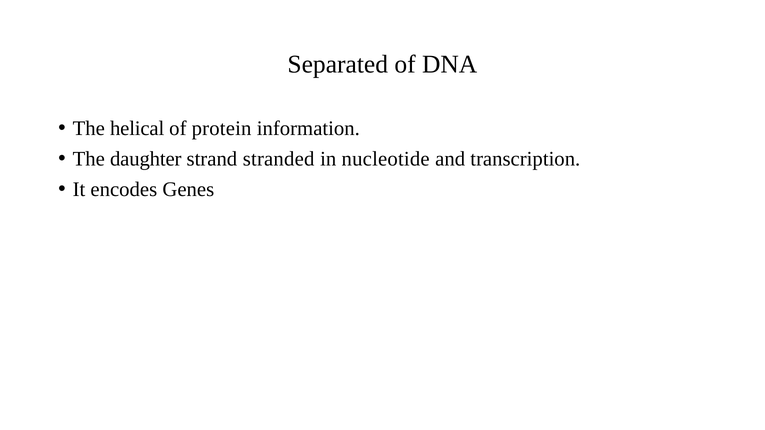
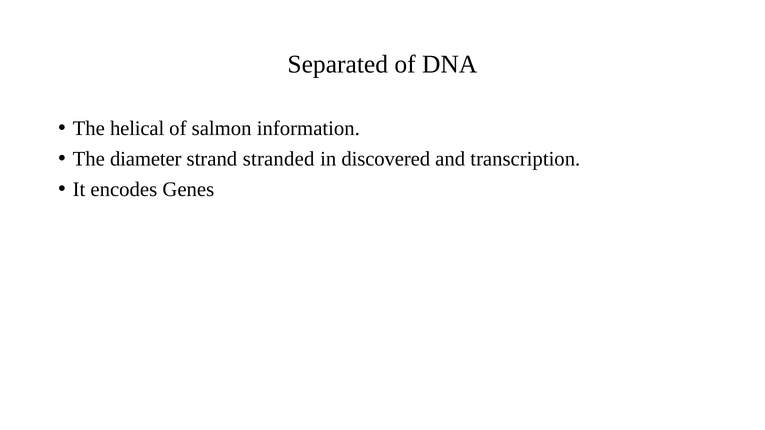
protein: protein -> salmon
daughter: daughter -> diameter
nucleotide: nucleotide -> discovered
